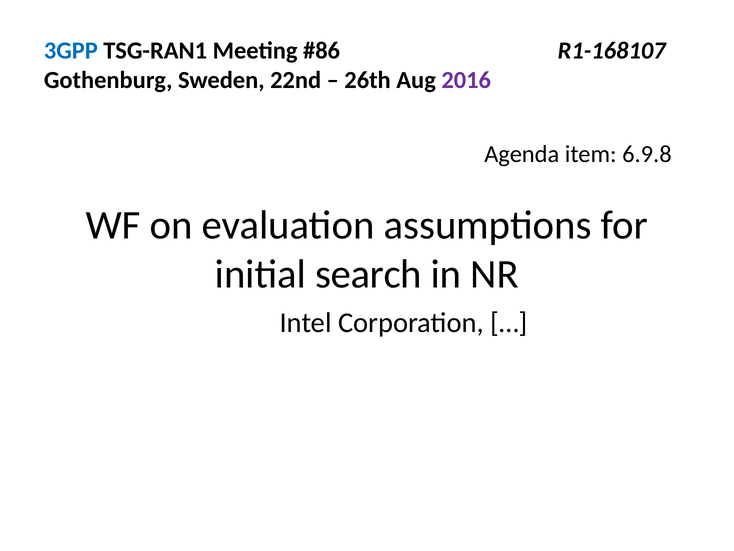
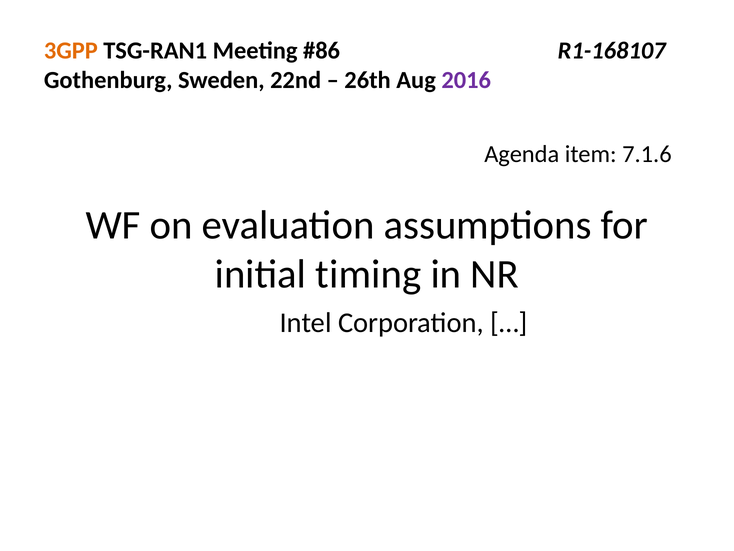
3GPP colour: blue -> orange
6.9.8: 6.9.8 -> 7.1.6
search: search -> timing
